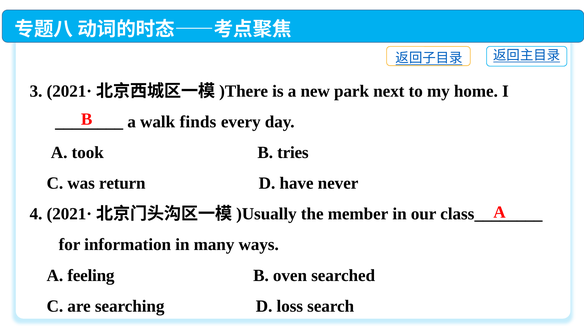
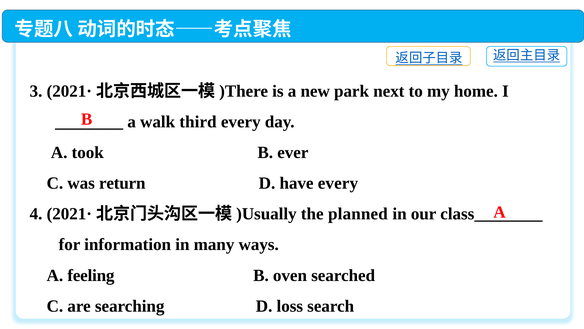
finds: finds -> third
tries: tries -> ever
have never: never -> every
member: member -> planned
